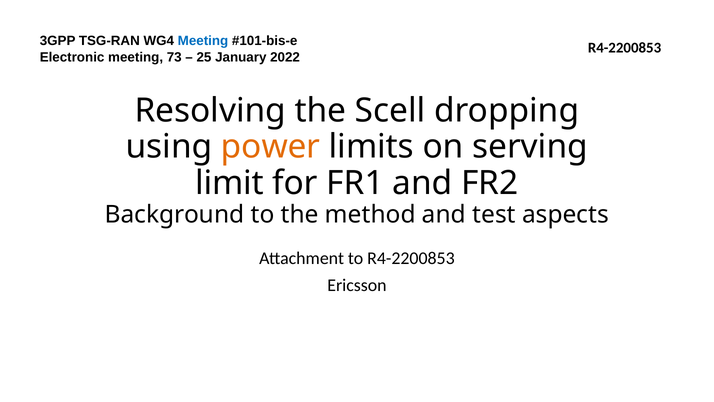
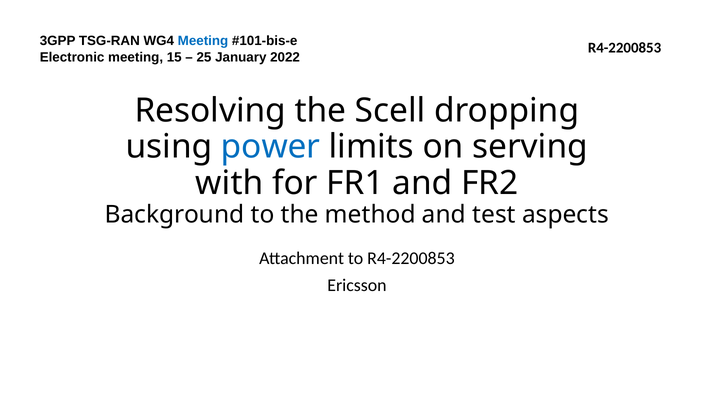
73: 73 -> 15
power colour: orange -> blue
limit: limit -> with
